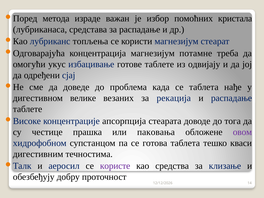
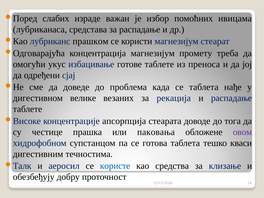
метода: метода -> слабих
кристала: кристала -> ивицама
топљења: топљења -> прашком
потамне: потамне -> промету
одвијају: одвијају -> преноса
користе colour: purple -> blue
